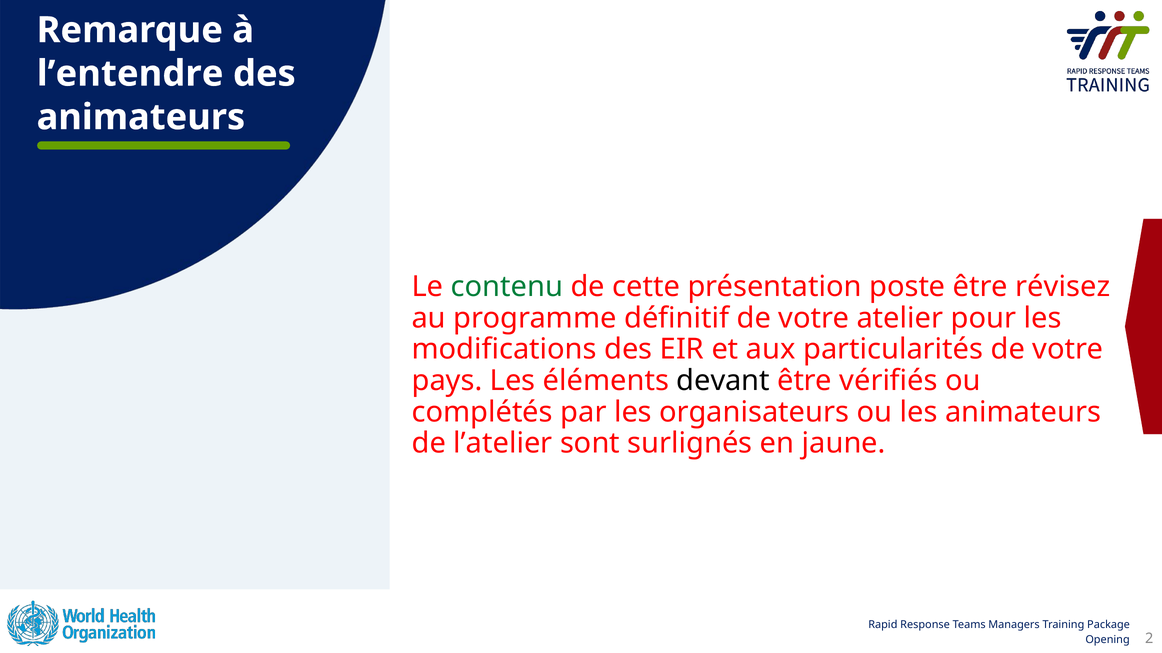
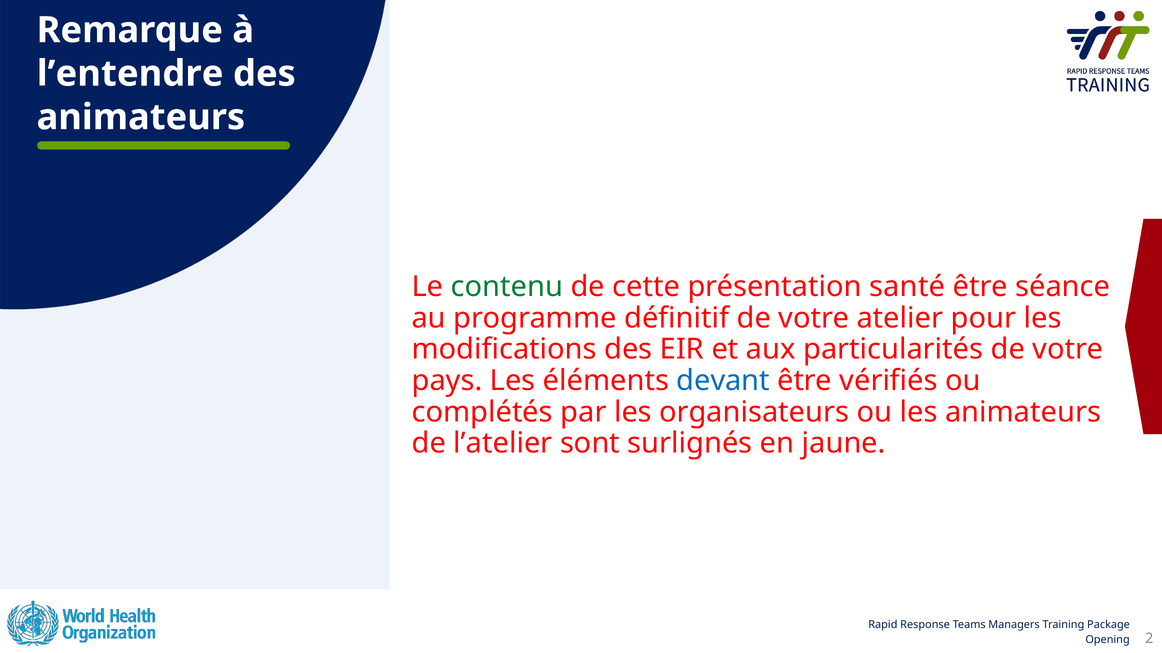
poste: poste -> santé
révisez: révisez -> séance
devant colour: black -> blue
